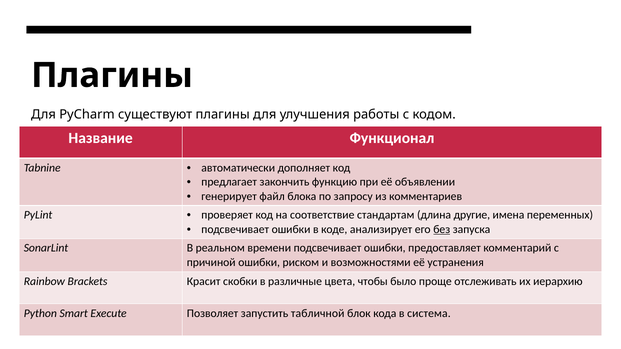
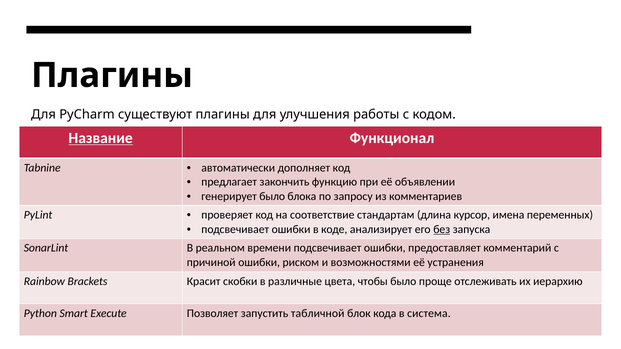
Название underline: none -> present
генерирует файл: файл -> было
другие: другие -> курсор
